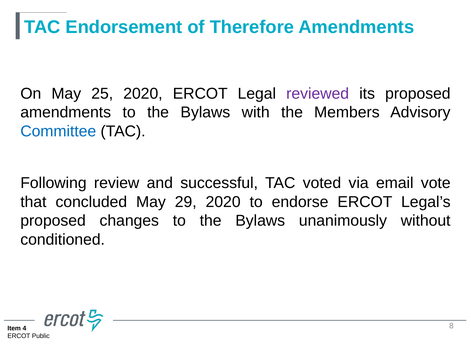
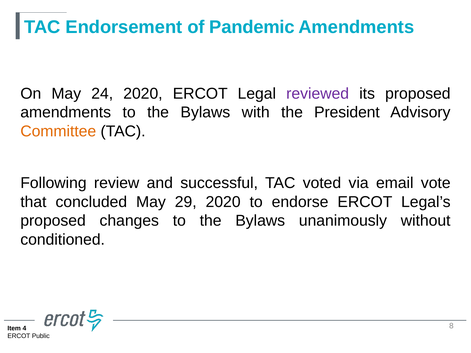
Therefore: Therefore -> Pandemic
25: 25 -> 24
Members: Members -> President
Committee colour: blue -> orange
